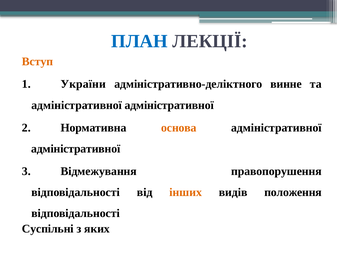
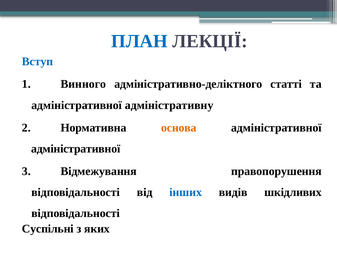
Вступ colour: orange -> blue
України: України -> Винного
винне: винне -> статті
адміністративної at (169, 105): адміністративної -> адміністративну
інших colour: orange -> blue
положення: положення -> шкідливих
